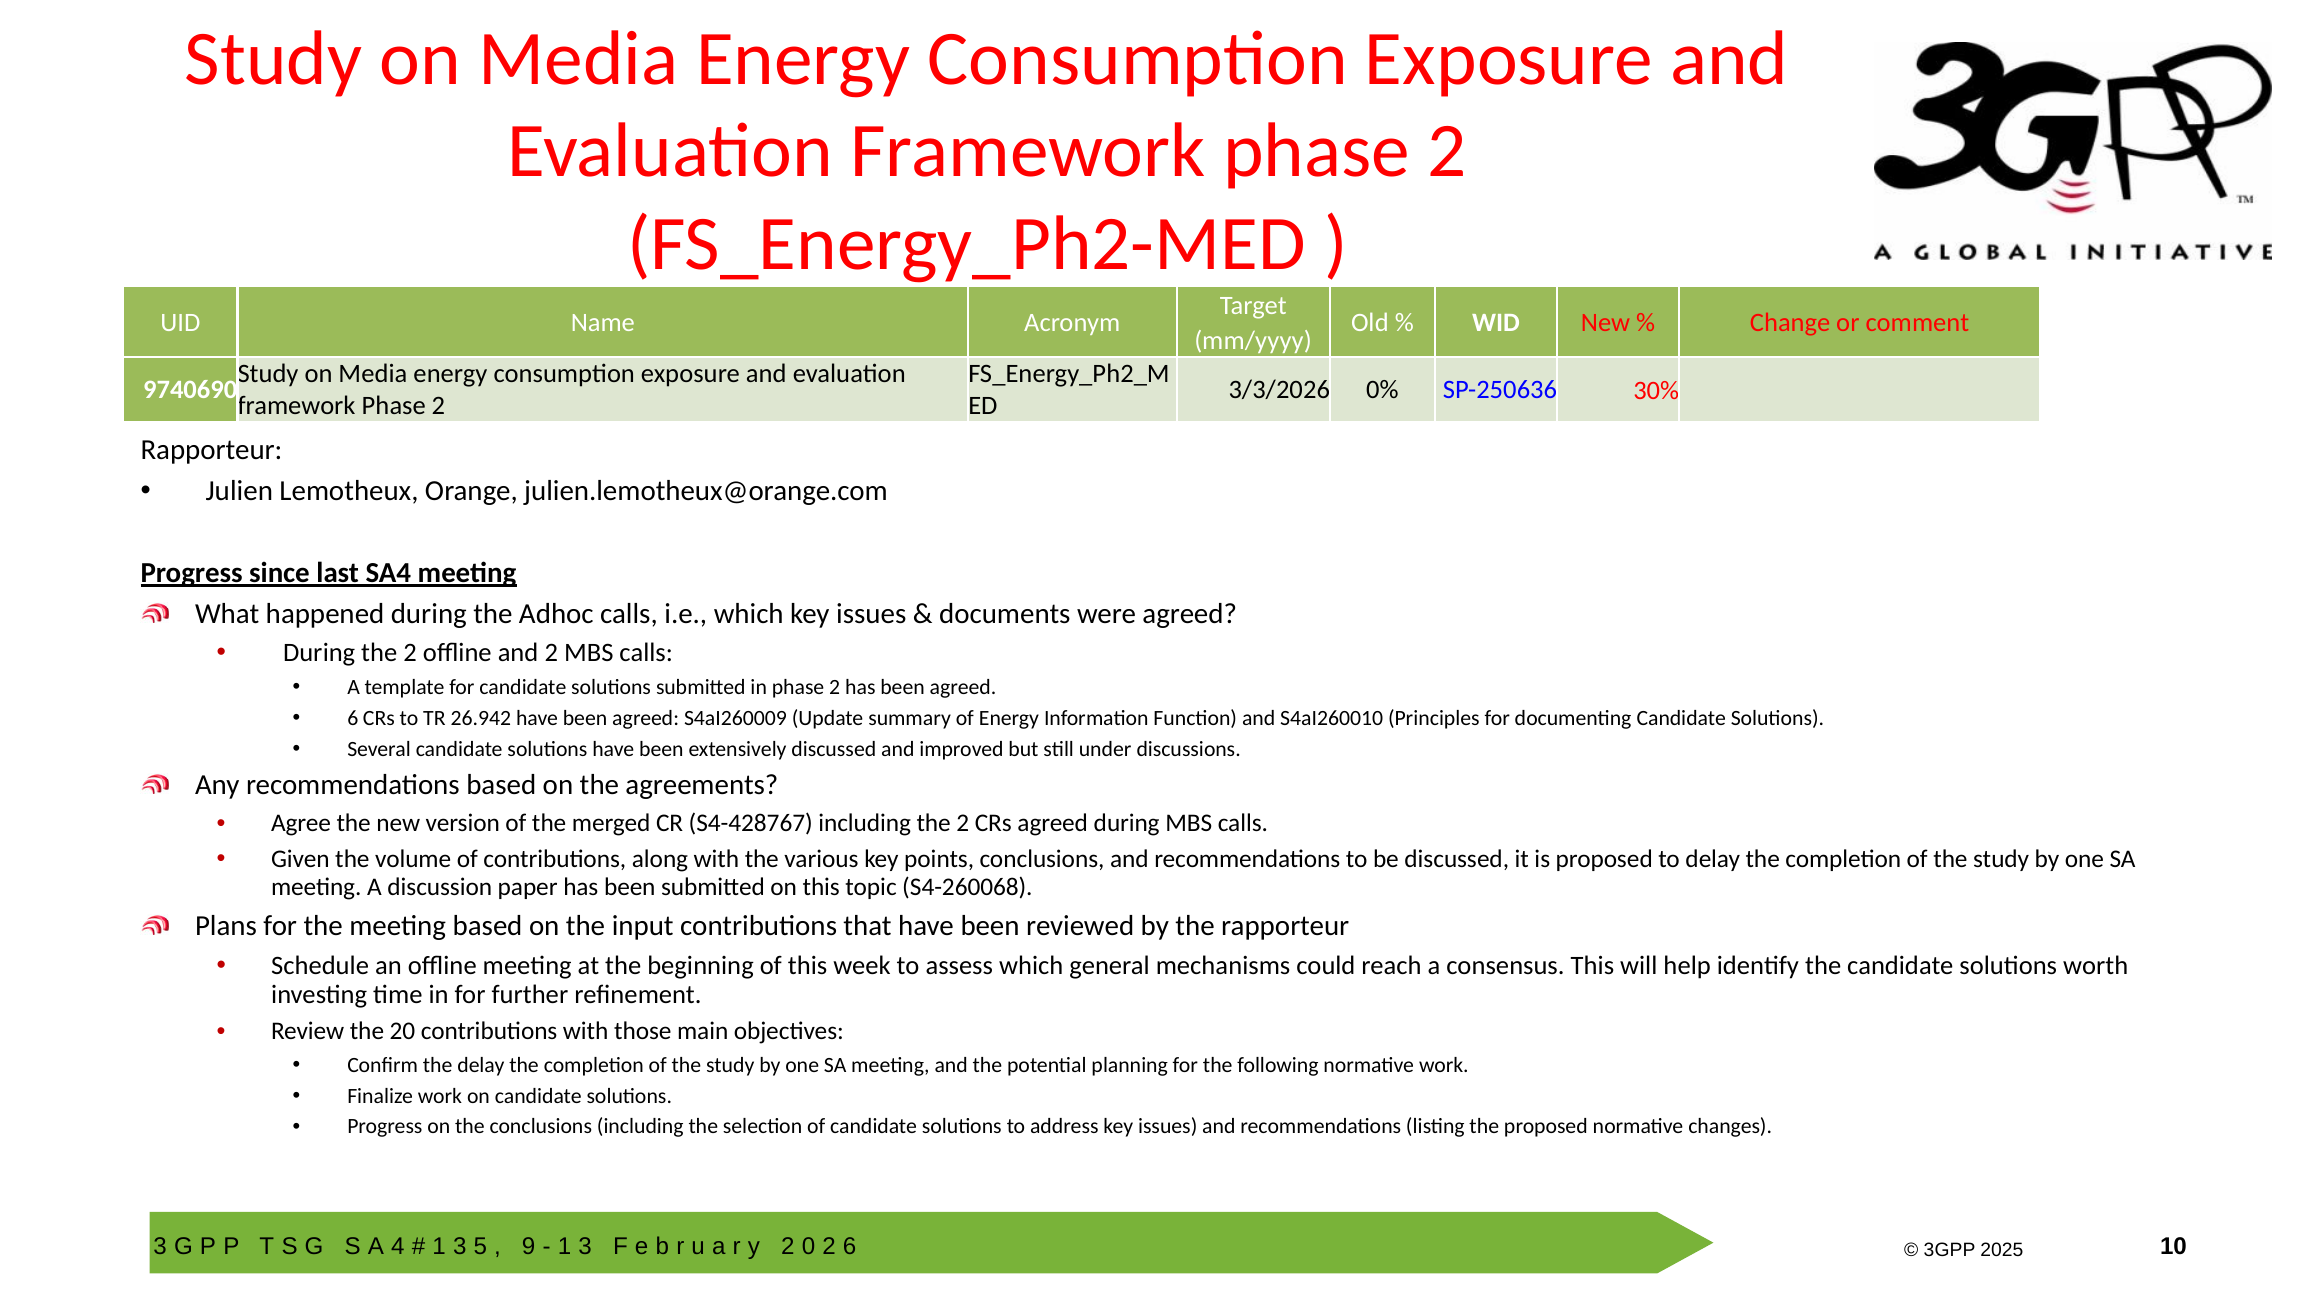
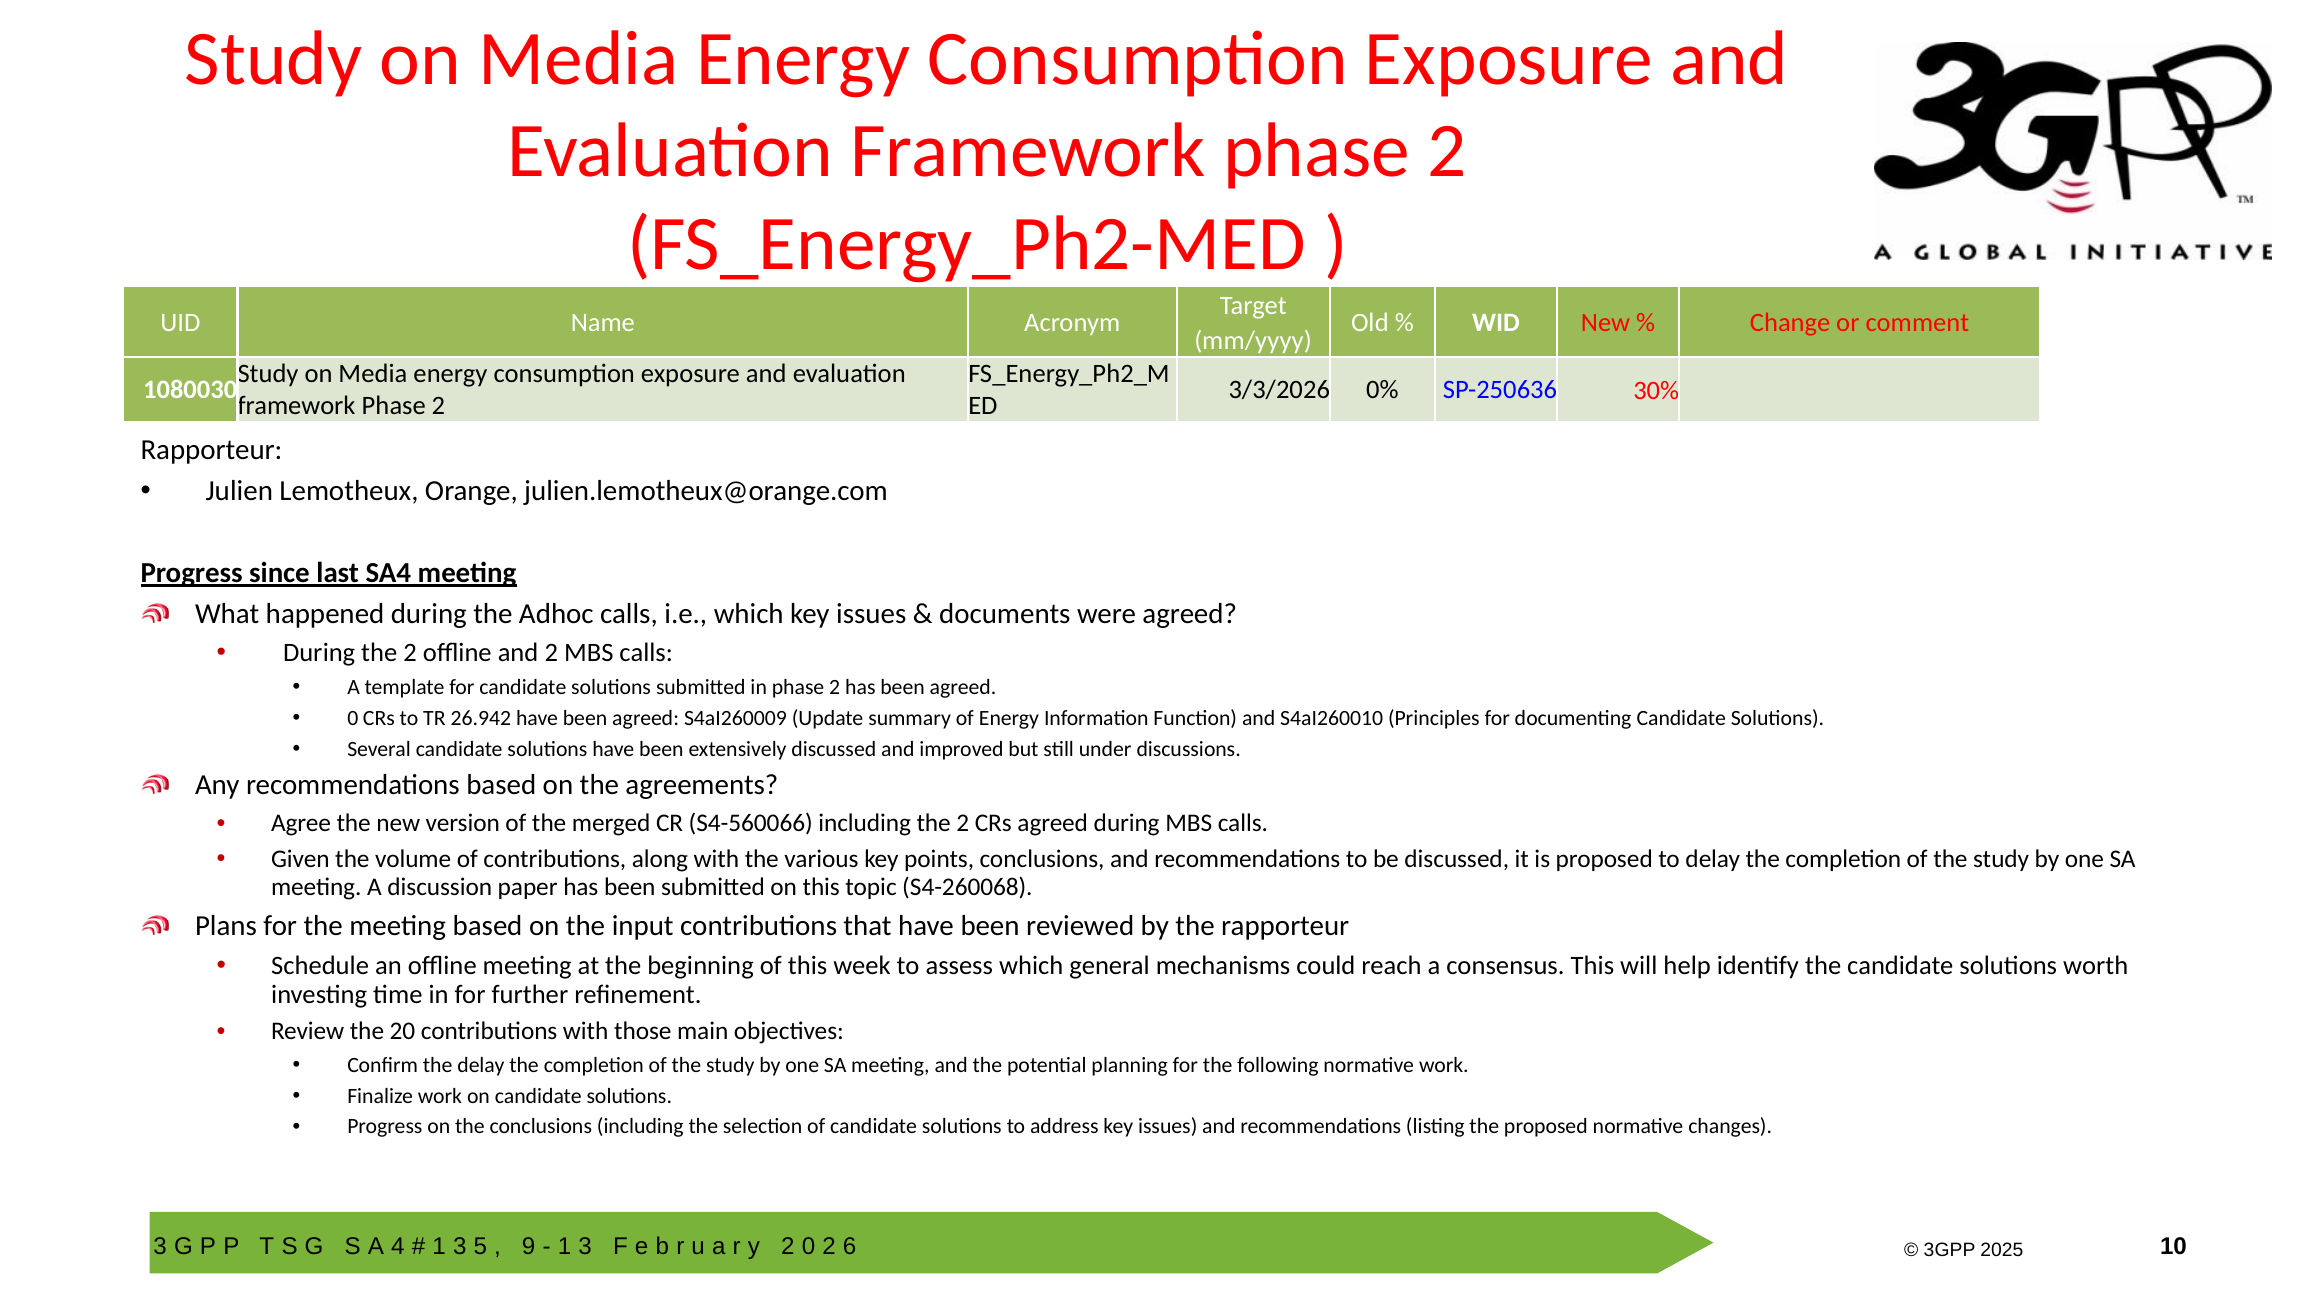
9740690: 9740690 -> 1080030
6 at (353, 718): 6 -> 0
S4-428767: S4-428767 -> S4-560066
